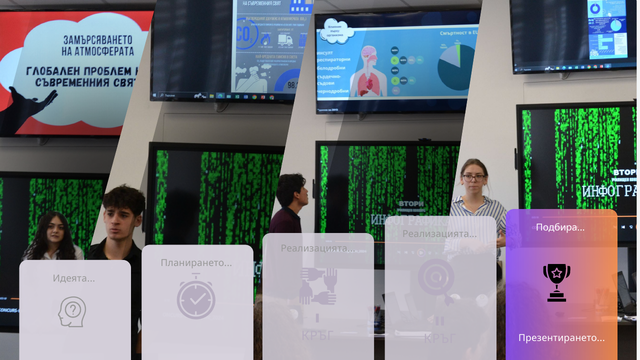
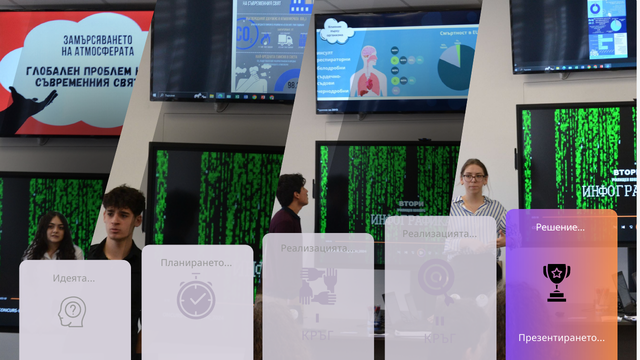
Подбира: Подбира -> Решение
